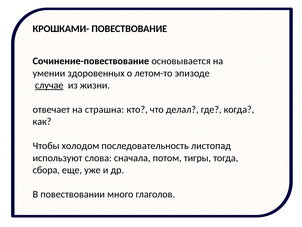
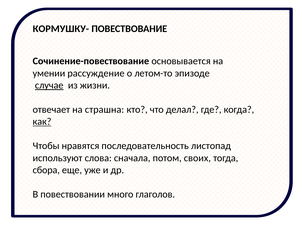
КРОШКАМИ-: КРОШКАМИ- -> КОРМУШКУ-
здоровенных: здоровенных -> рассуждение
как underline: none -> present
холодом: холодом -> нравятся
тигры: тигры -> своих
